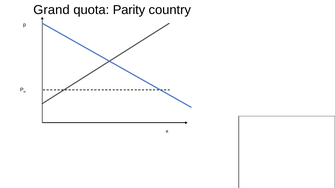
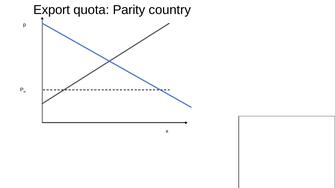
Grand: Grand -> Export
